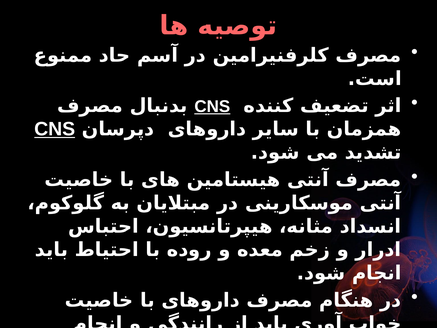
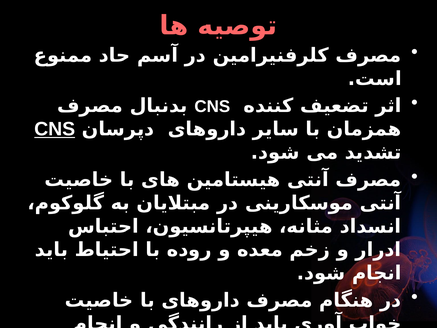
CNS at (212, 107) underline: present -> none
